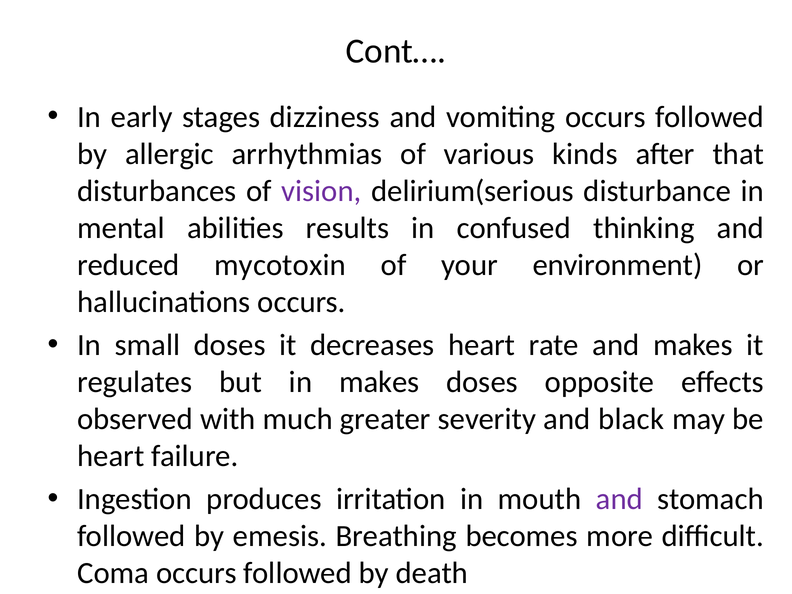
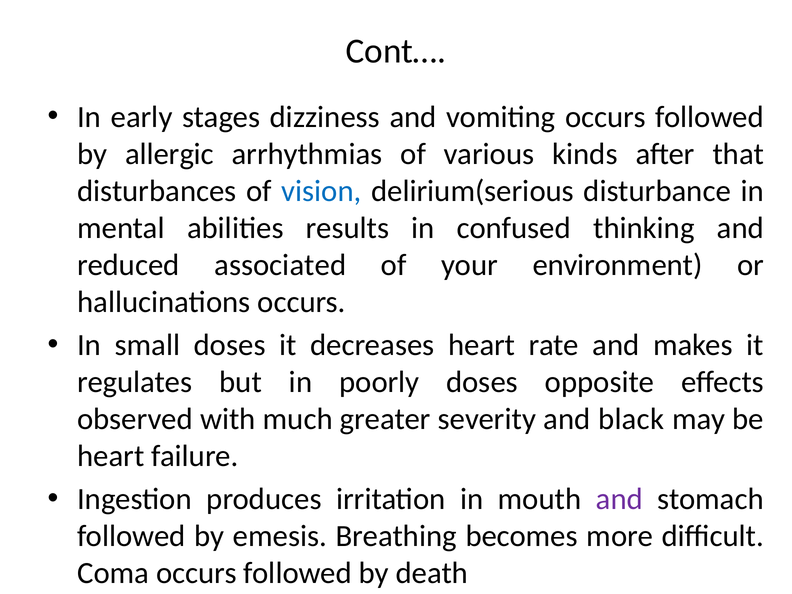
vision colour: purple -> blue
mycotoxin: mycotoxin -> associated
in makes: makes -> poorly
